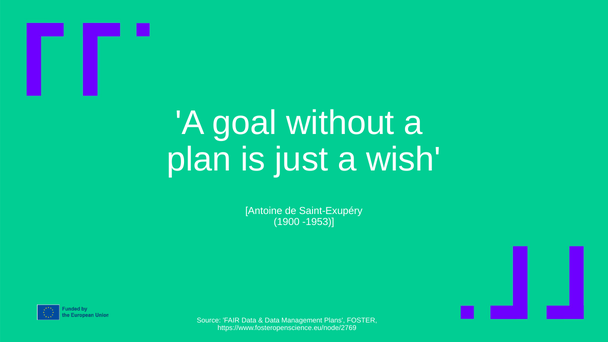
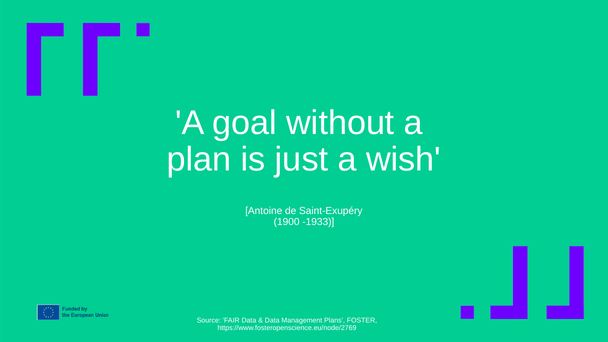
-1953: -1953 -> -1933
